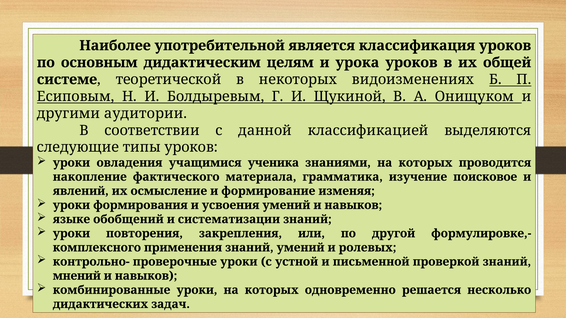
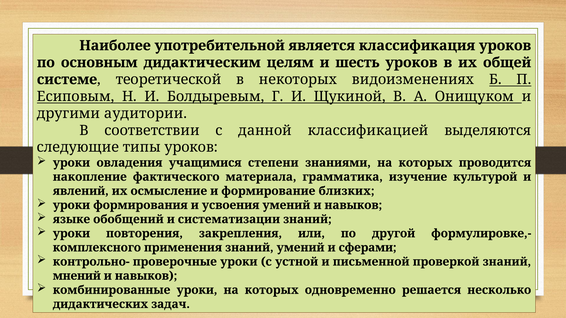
урока: урока -> шесть
ученика: ученика -> степени
поисковое: поисковое -> культурой
изменяя: изменяя -> близких
ролевых: ролевых -> сферами
